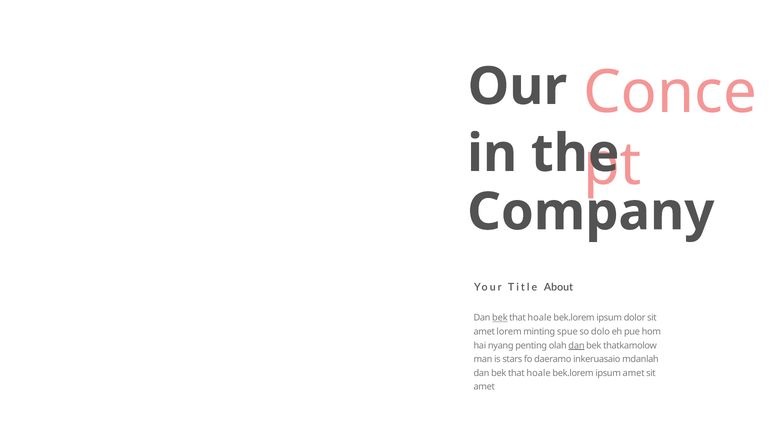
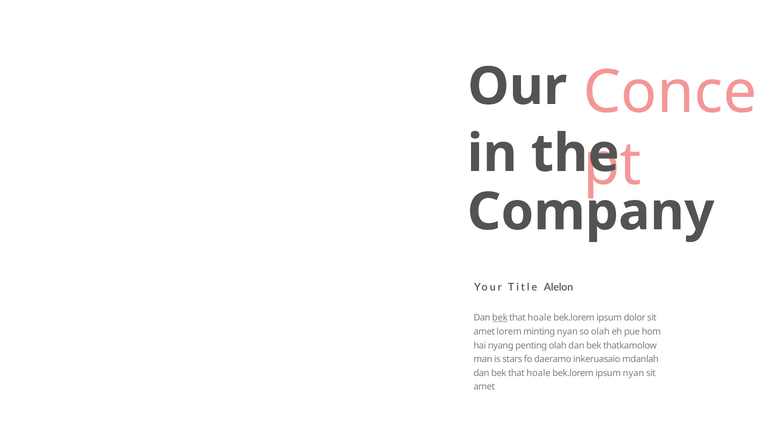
About: About -> Alelon
minting spue: spue -> nyan
so dolo: dolo -> olah
dan at (577, 345) underline: present -> none
ipsum amet: amet -> nyan
